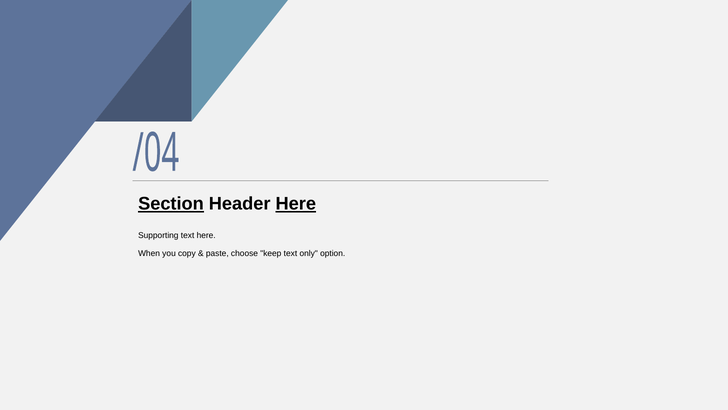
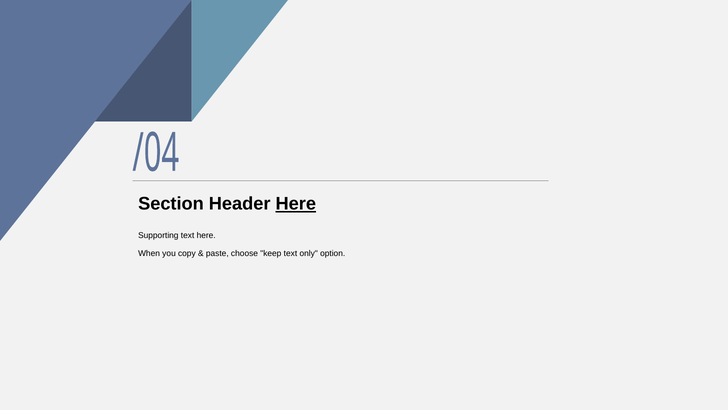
Section underline: present -> none
